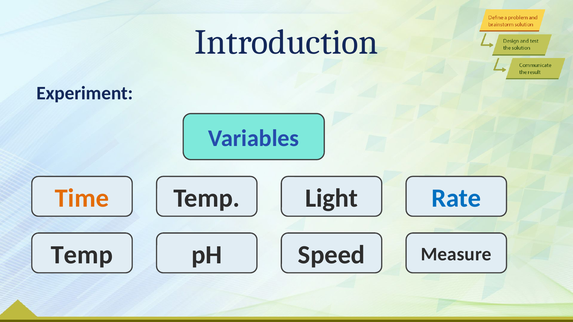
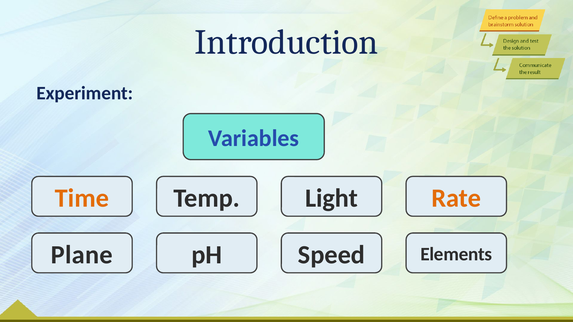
Rate colour: blue -> orange
Temp at (82, 255): Temp -> Plane
Measure: Measure -> Elements
